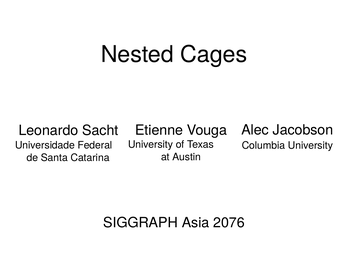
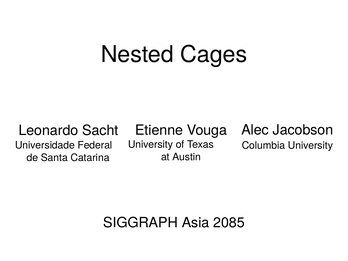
2076: 2076 -> 2085
